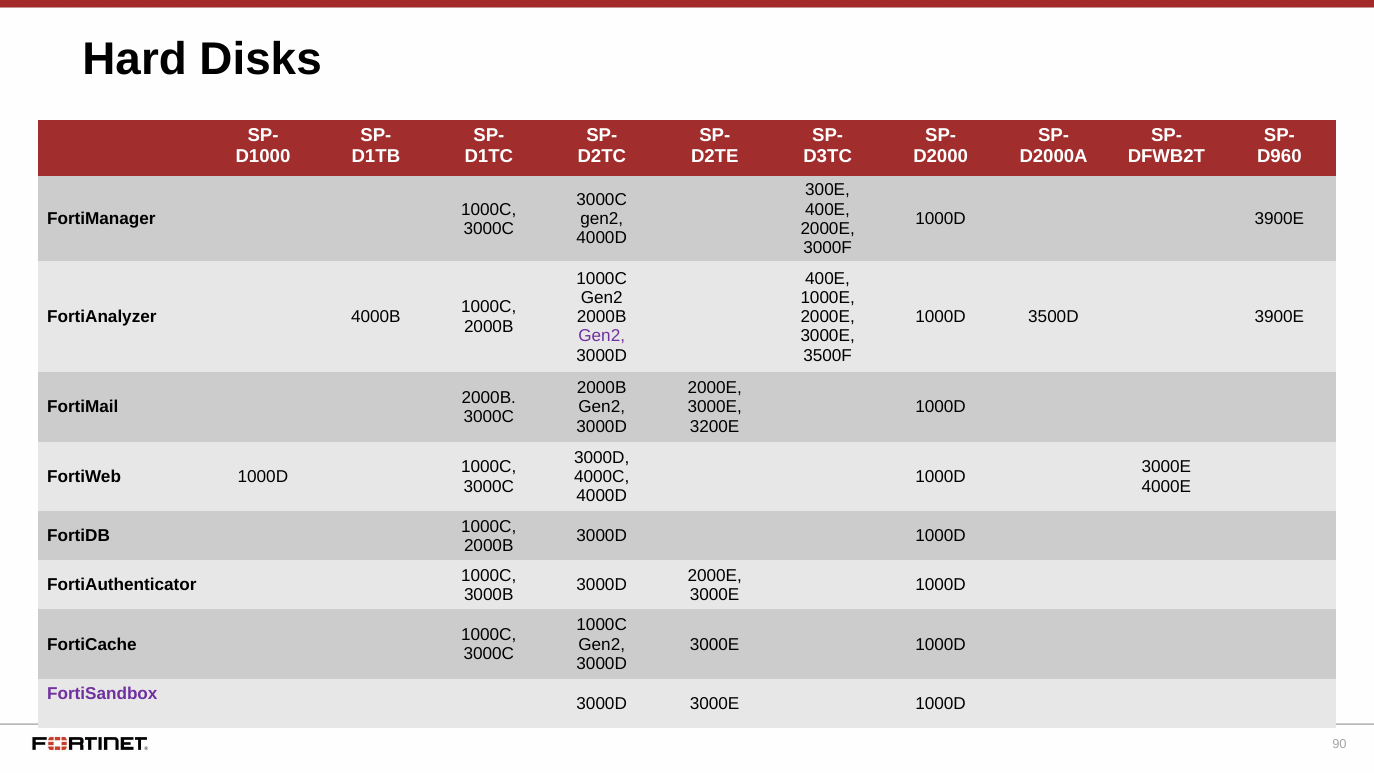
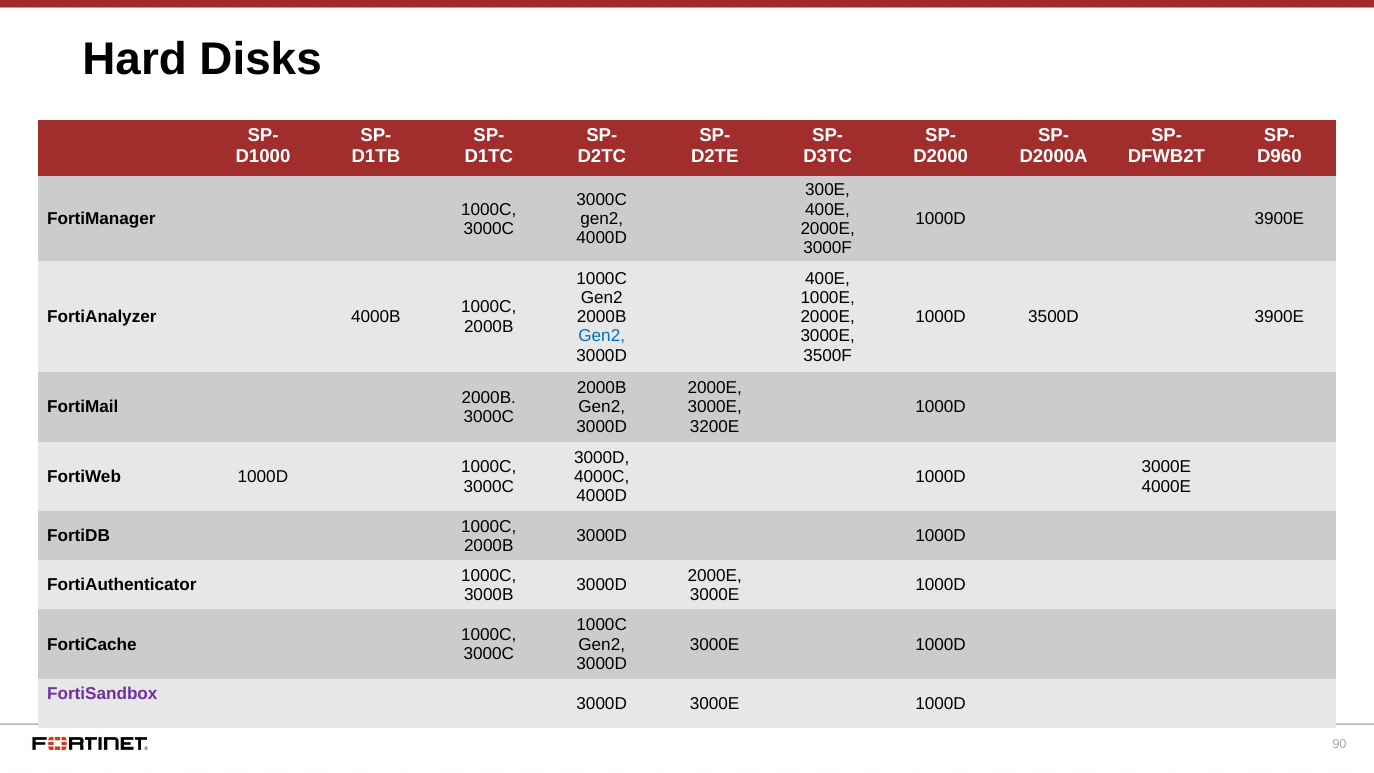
Gen2 at (602, 336) colour: purple -> blue
